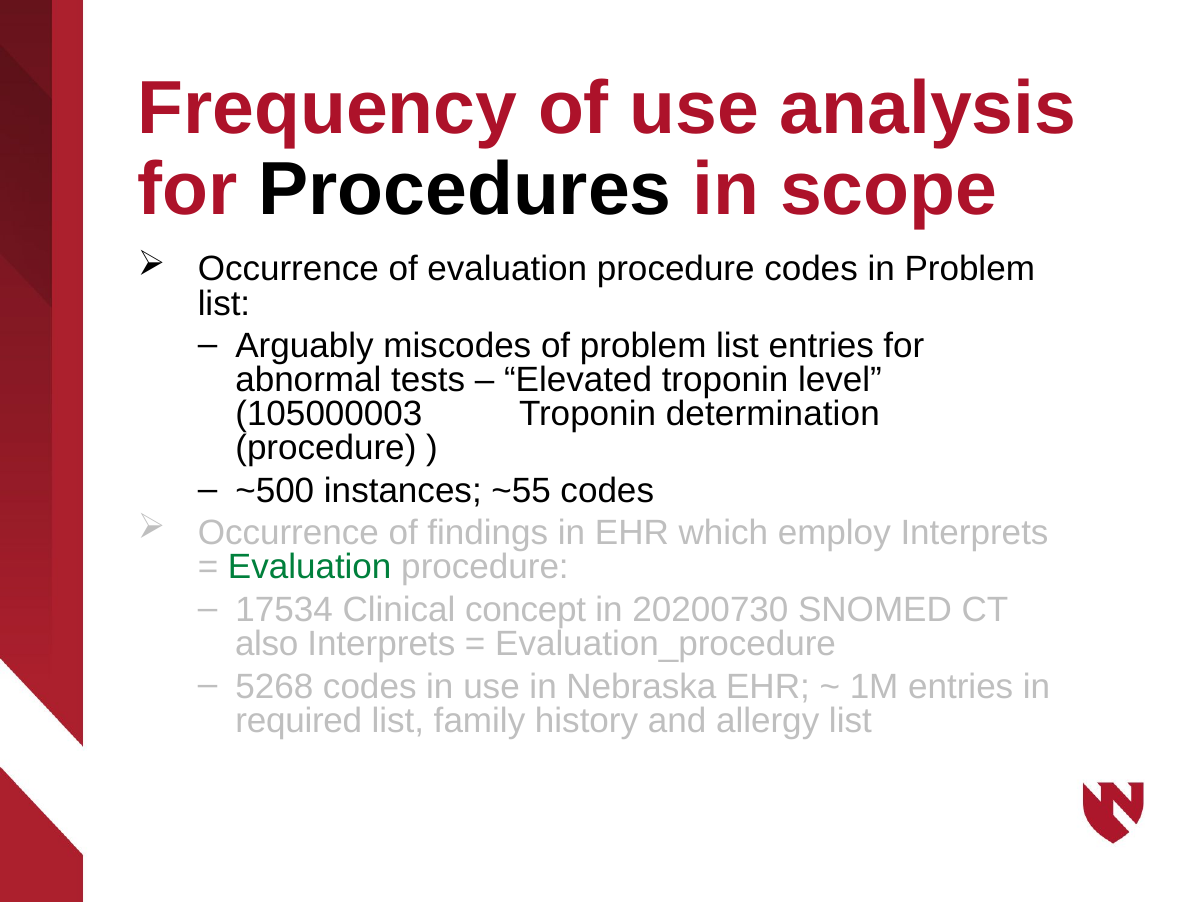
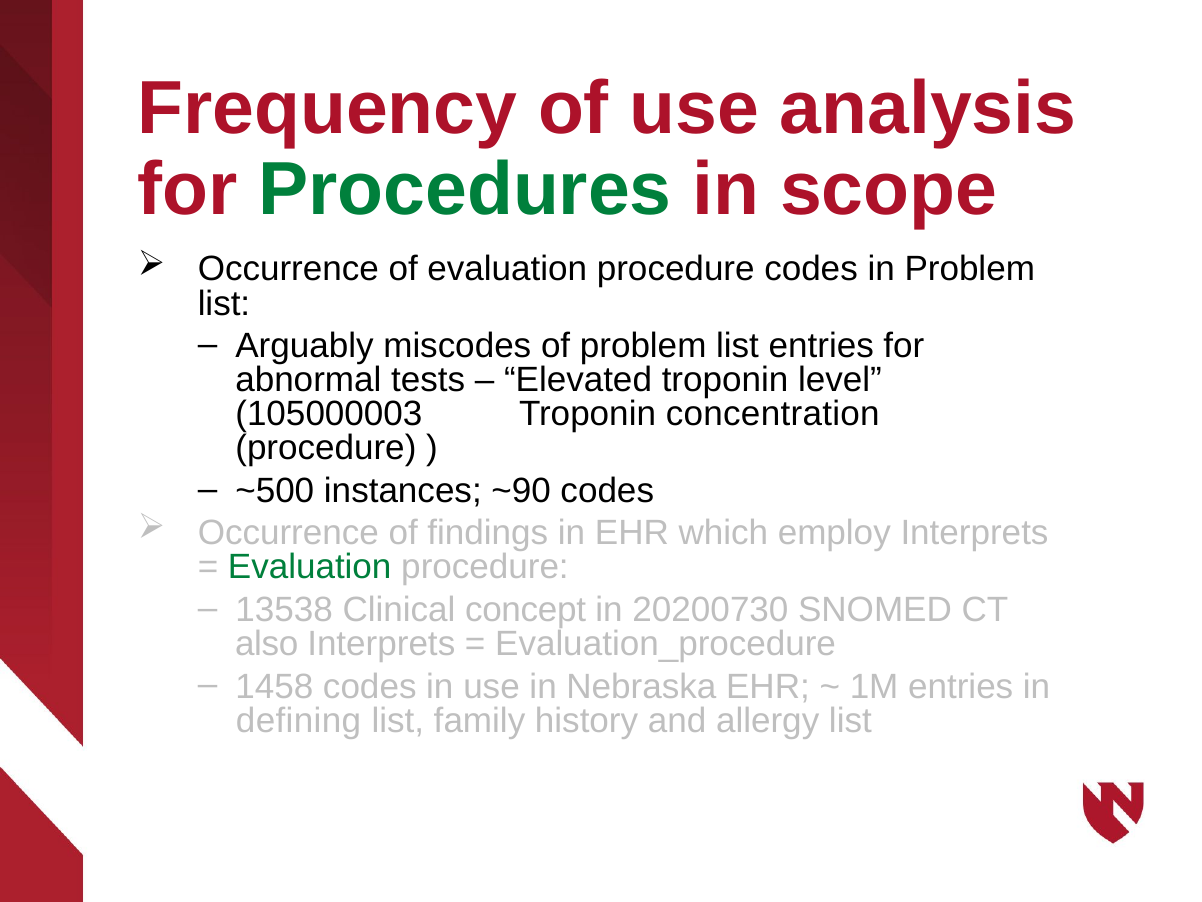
Procedures colour: black -> green
determination: determination -> concentration
~55: ~55 -> ~90
17534: 17534 -> 13538
5268: 5268 -> 1458
required: required -> defining
